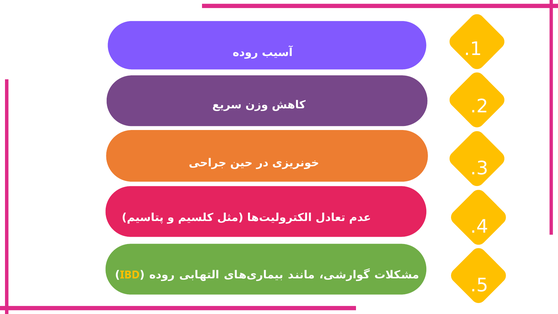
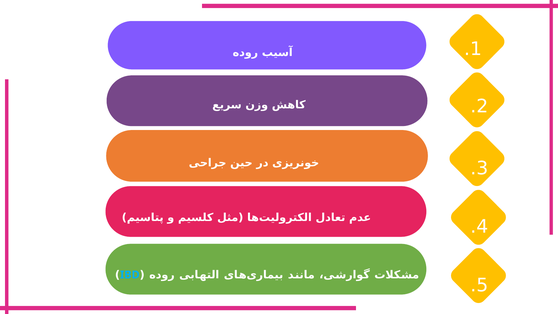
IBD colour: yellow -> light blue
